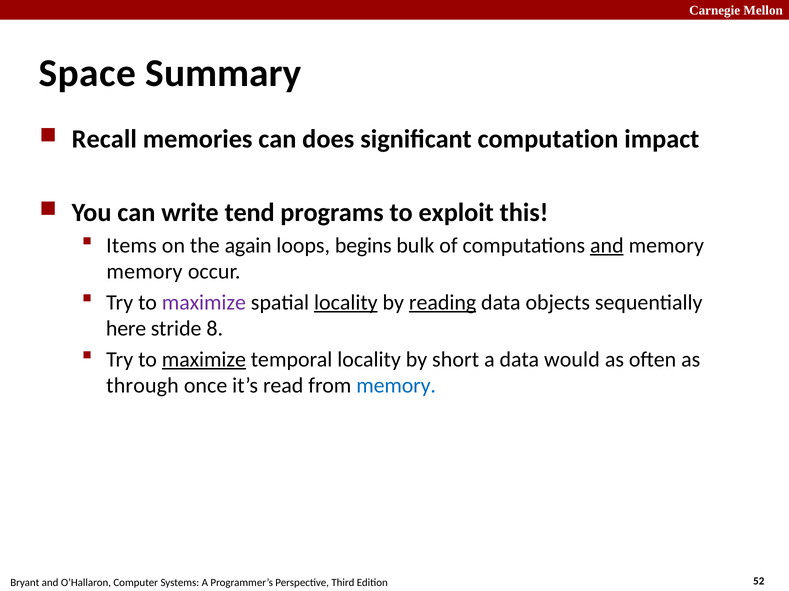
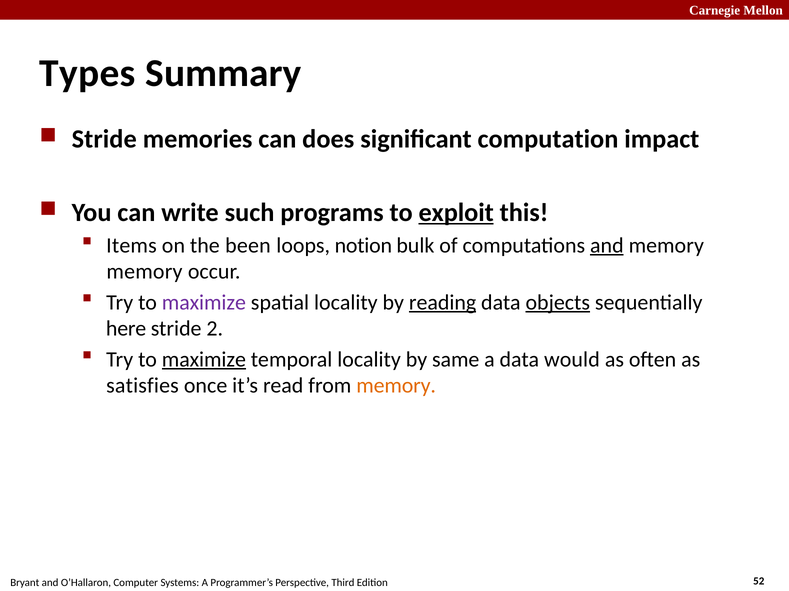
Space: Space -> Types
Recall at (104, 139): Recall -> Stride
tend: tend -> such
exploit underline: none -> present
again: again -> been
begins: begins -> notion
locality at (346, 303) underline: present -> none
objects underline: none -> present
8: 8 -> 2
short: short -> same
through: through -> satisfies
memory at (396, 386) colour: blue -> orange
